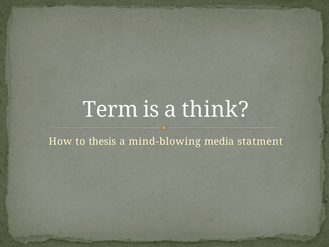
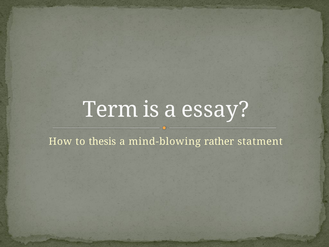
think: think -> essay
media: media -> rather
